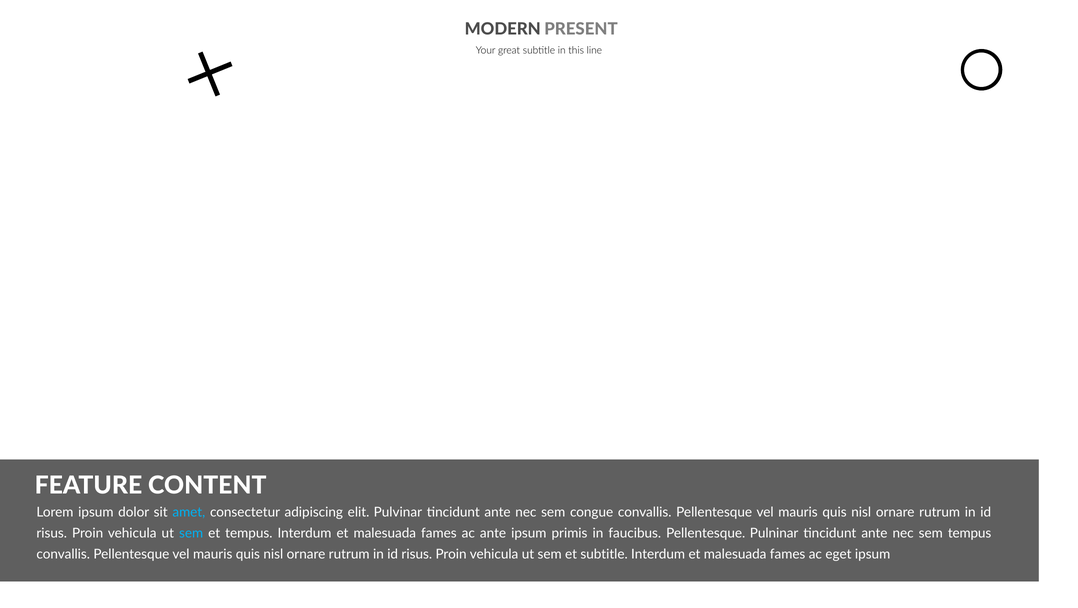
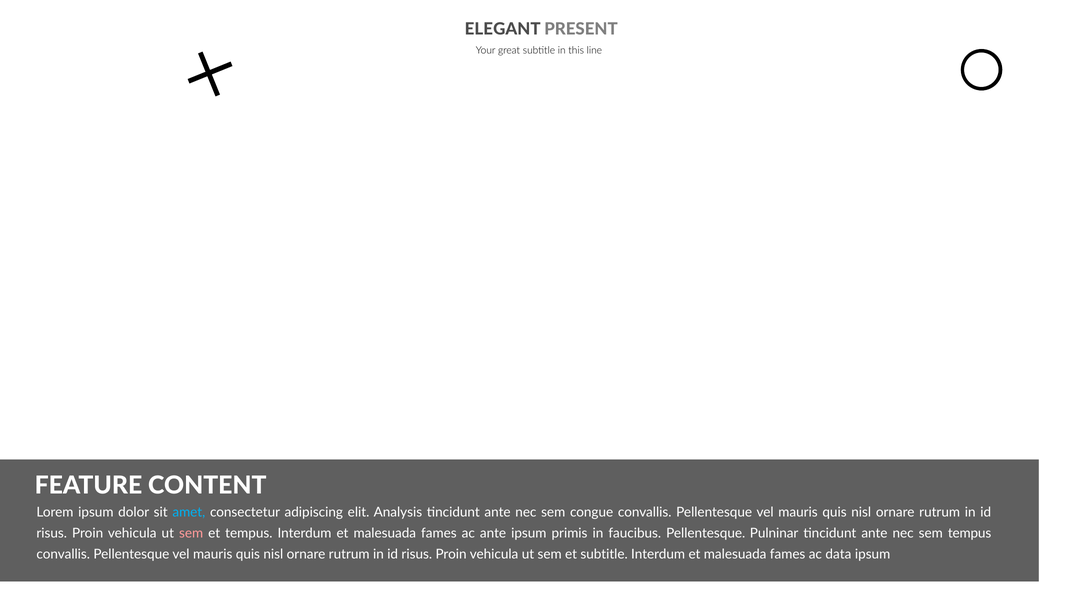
MODERN: MODERN -> ELEGANT
Pulvinar: Pulvinar -> Analysis
sem at (191, 533) colour: light blue -> pink
eget: eget -> data
